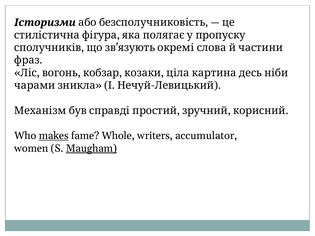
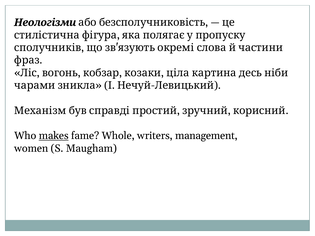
Історизми: Історизми -> Неологізми
accumulator: accumulator -> management
Maugham underline: present -> none
